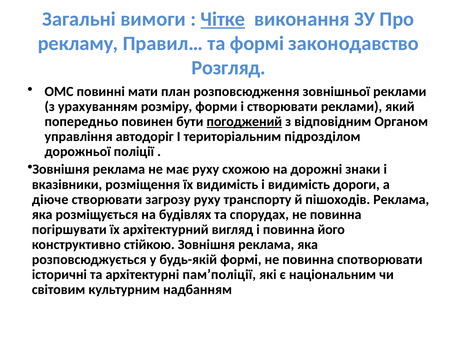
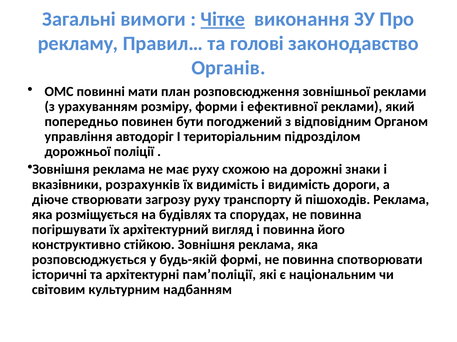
та формі: формі -> голові
Розгляд: Розгляд -> Органів
і створювати: створювати -> ефективної
погоджений underline: present -> none
розміщення: розміщення -> розрахунків
